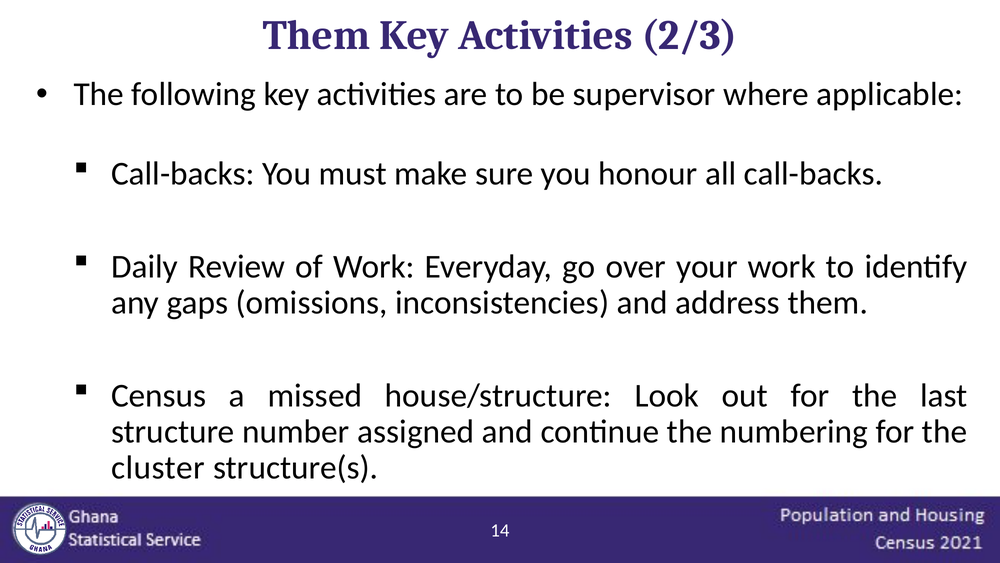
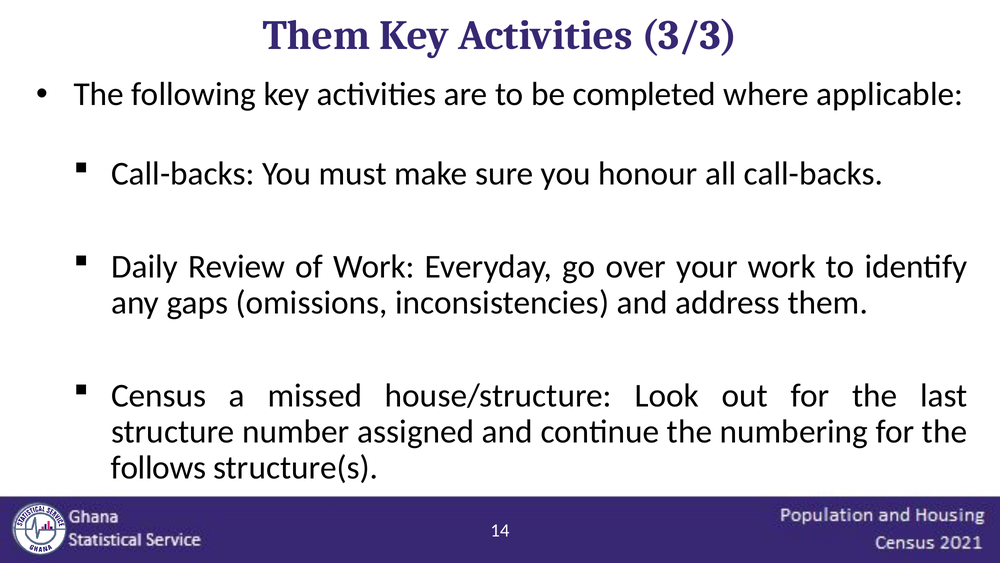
2/3: 2/3 -> 3/3
supervisor: supervisor -> completed
cluster: cluster -> follows
